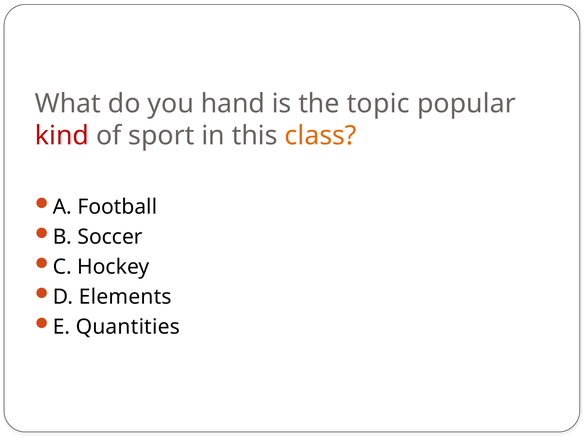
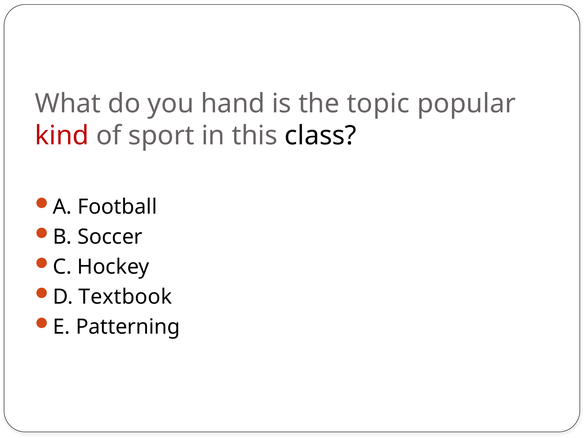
class colour: orange -> black
Elements: Elements -> Textbook
Quantities: Quantities -> Patterning
